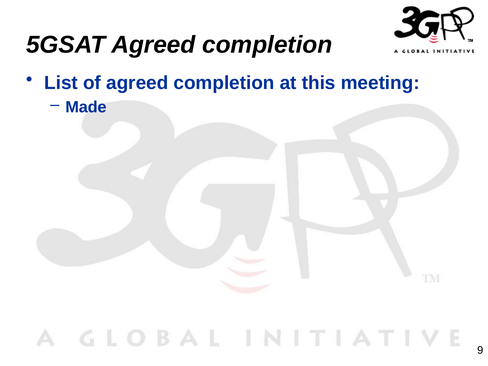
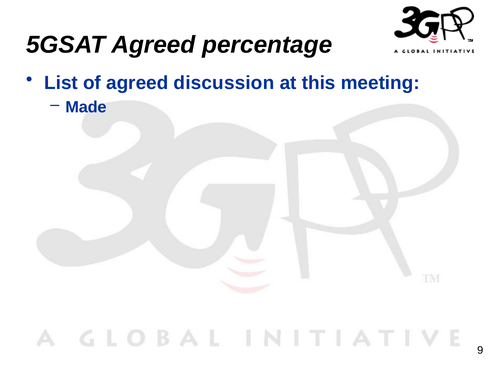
5GSAT Agreed completion: completion -> percentage
of agreed completion: completion -> discussion
